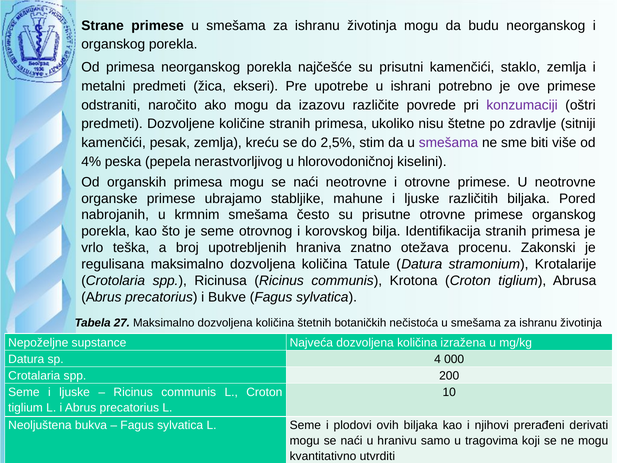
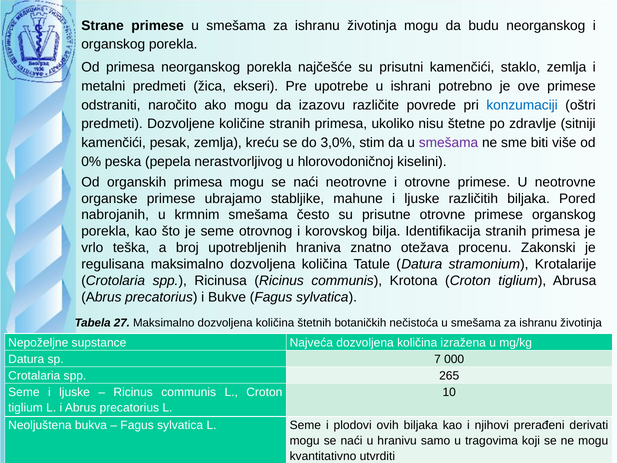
konzumaciji colour: purple -> blue
2,5%: 2,5% -> 3,0%
4%: 4% -> 0%
4: 4 -> 7
200: 200 -> 265
